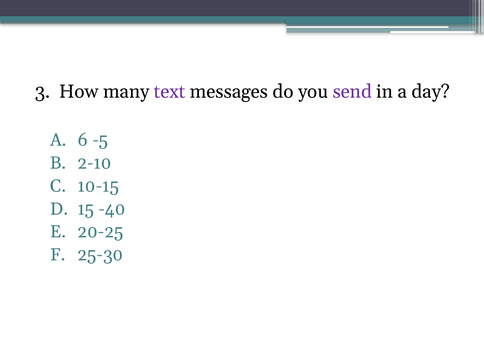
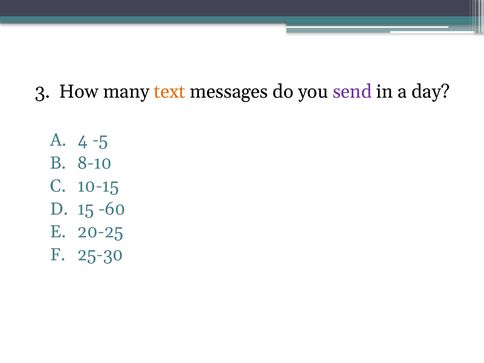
text colour: purple -> orange
6: 6 -> 4
2-10: 2-10 -> 8-10
-40: -40 -> -60
